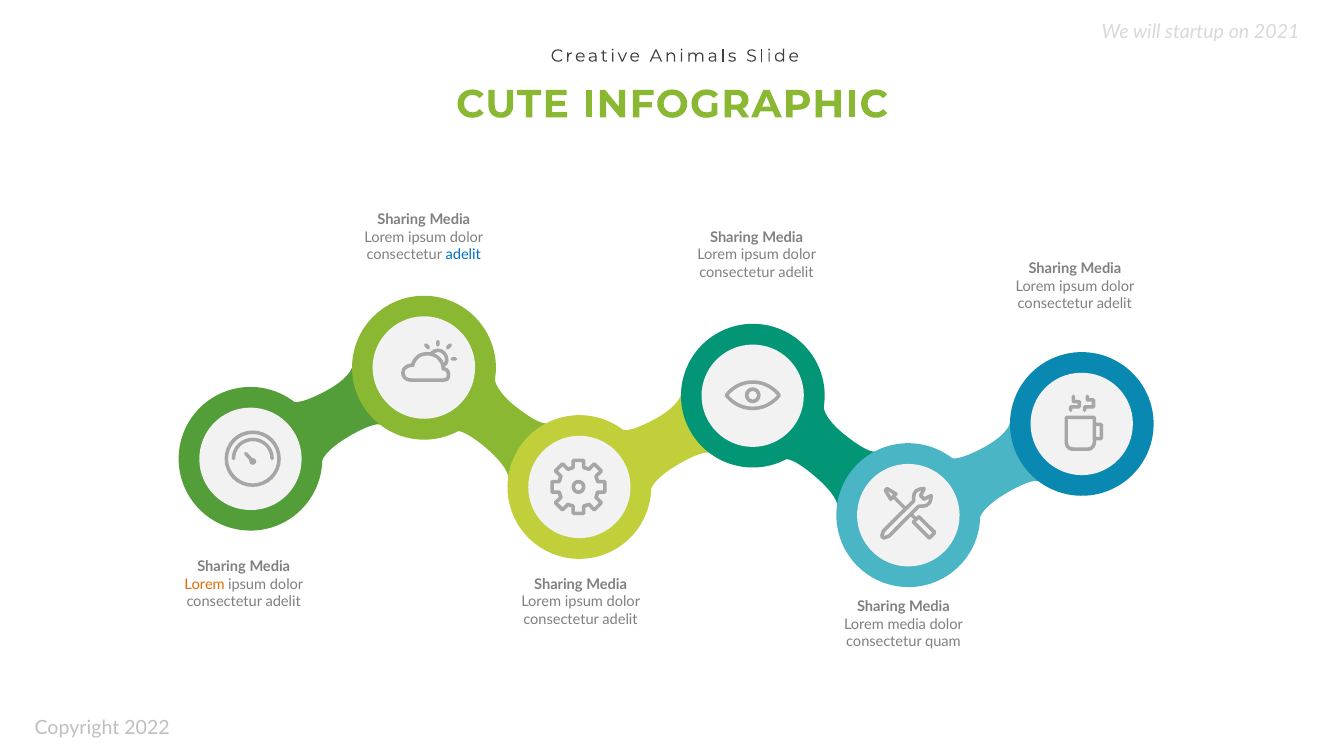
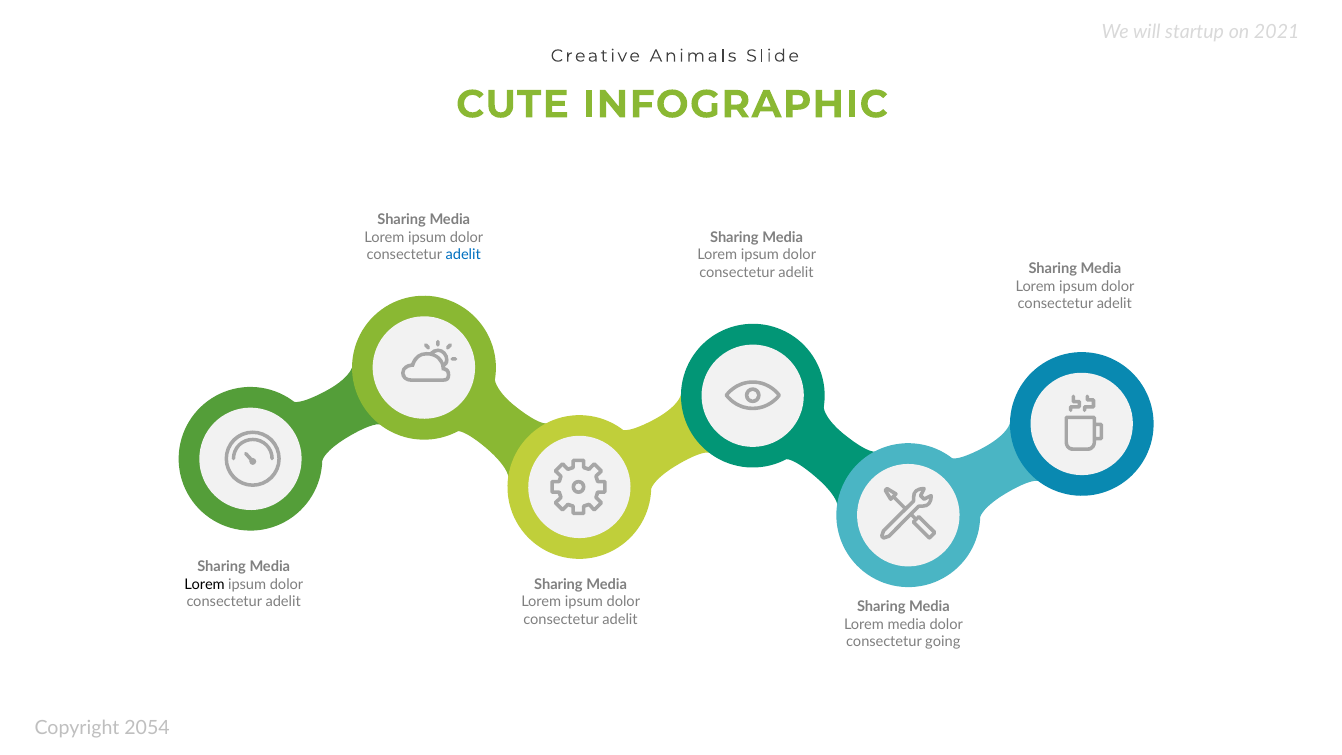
Lorem at (204, 584) colour: orange -> black
quam: quam -> going
2022: 2022 -> 2054
